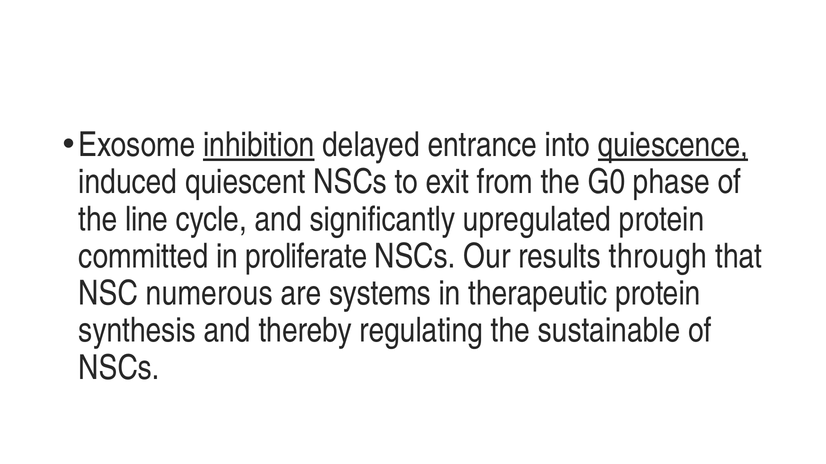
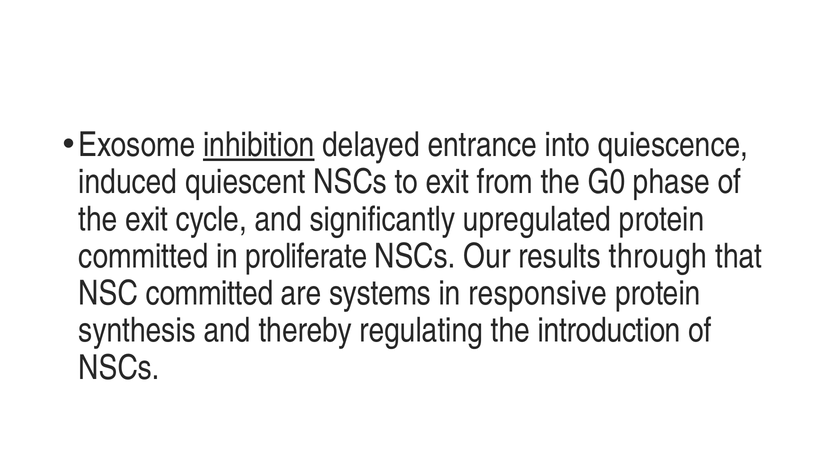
quiescence underline: present -> none
the line: line -> exit
NSC numerous: numerous -> committed
therapeutic: therapeutic -> responsive
sustainable: sustainable -> introduction
